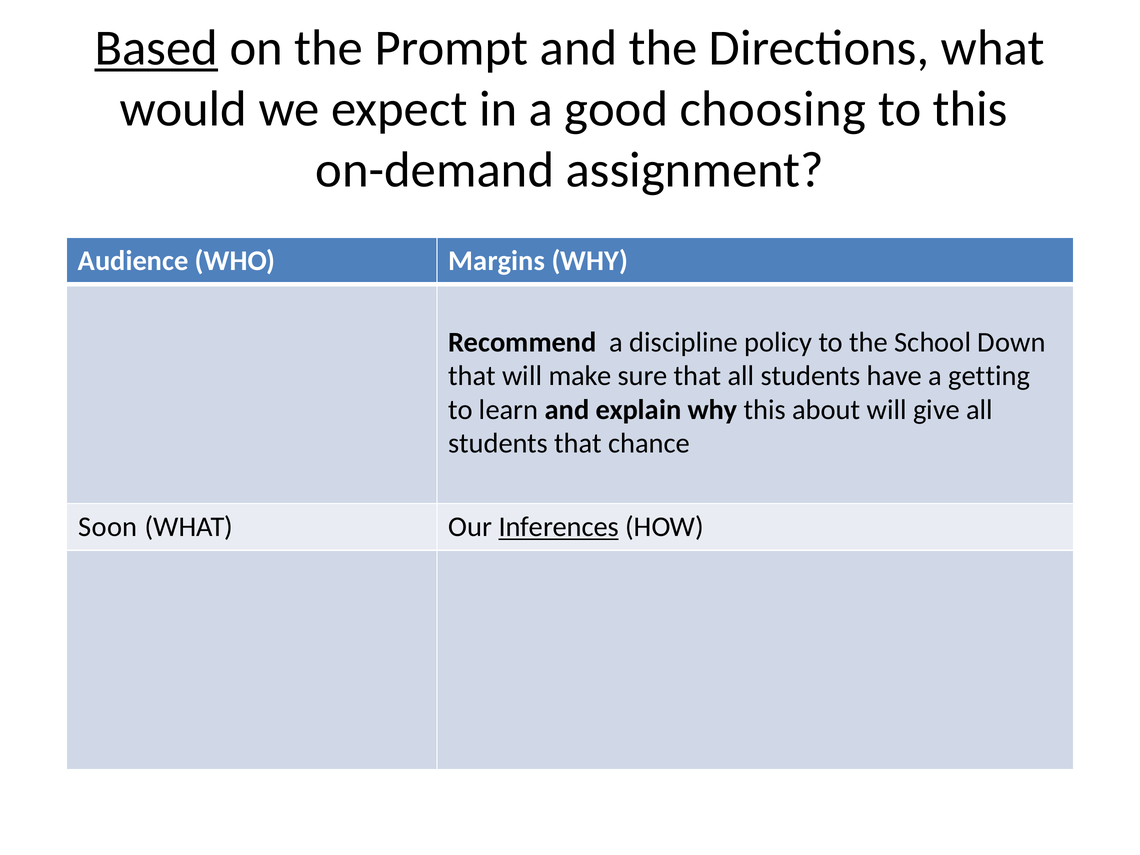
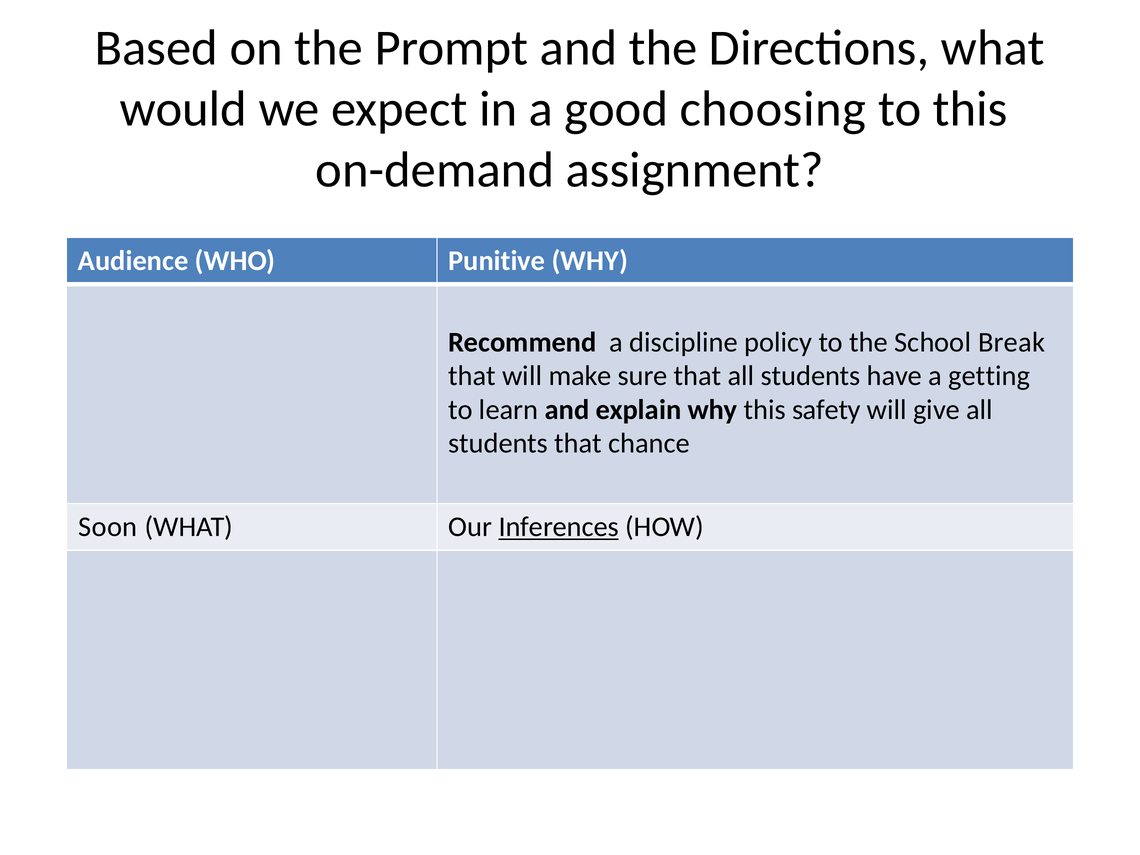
Based underline: present -> none
Margins: Margins -> Punitive
Down: Down -> Break
about: about -> safety
